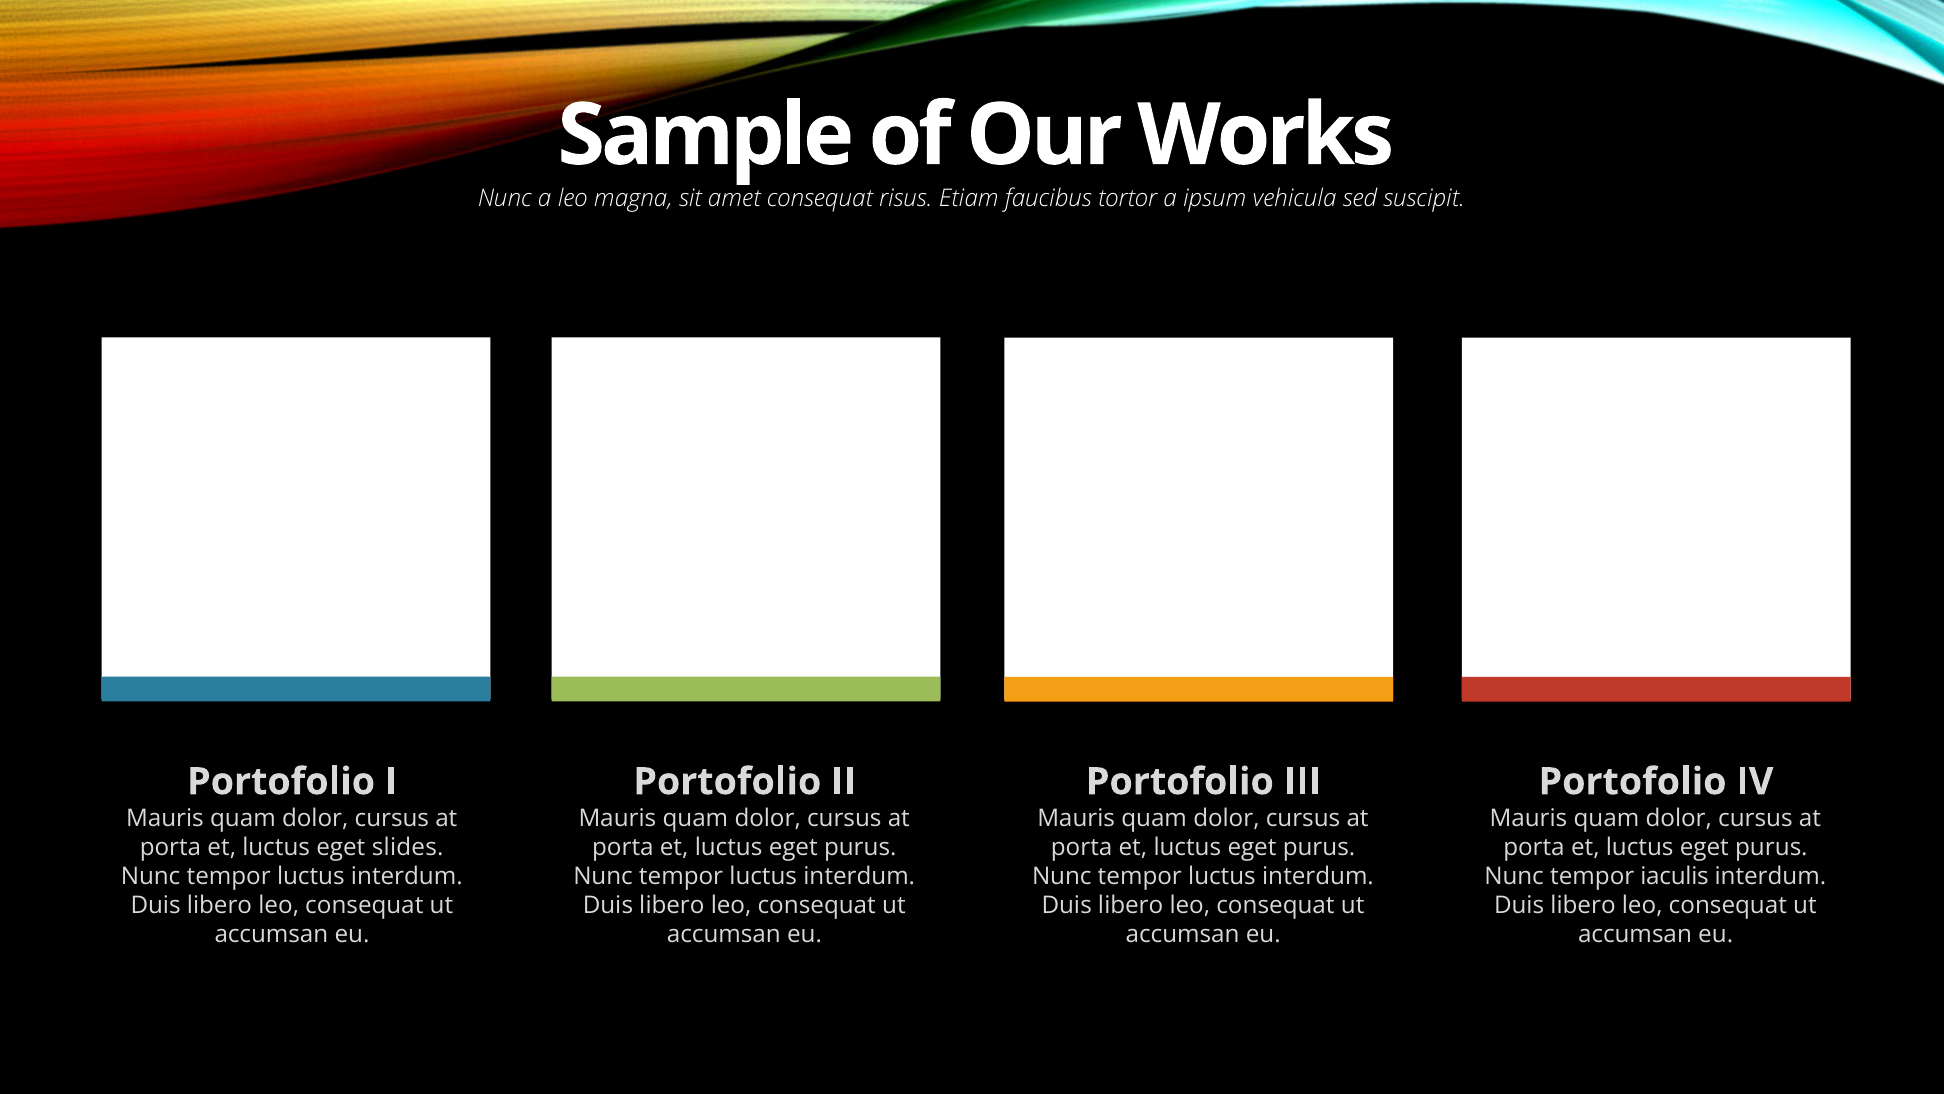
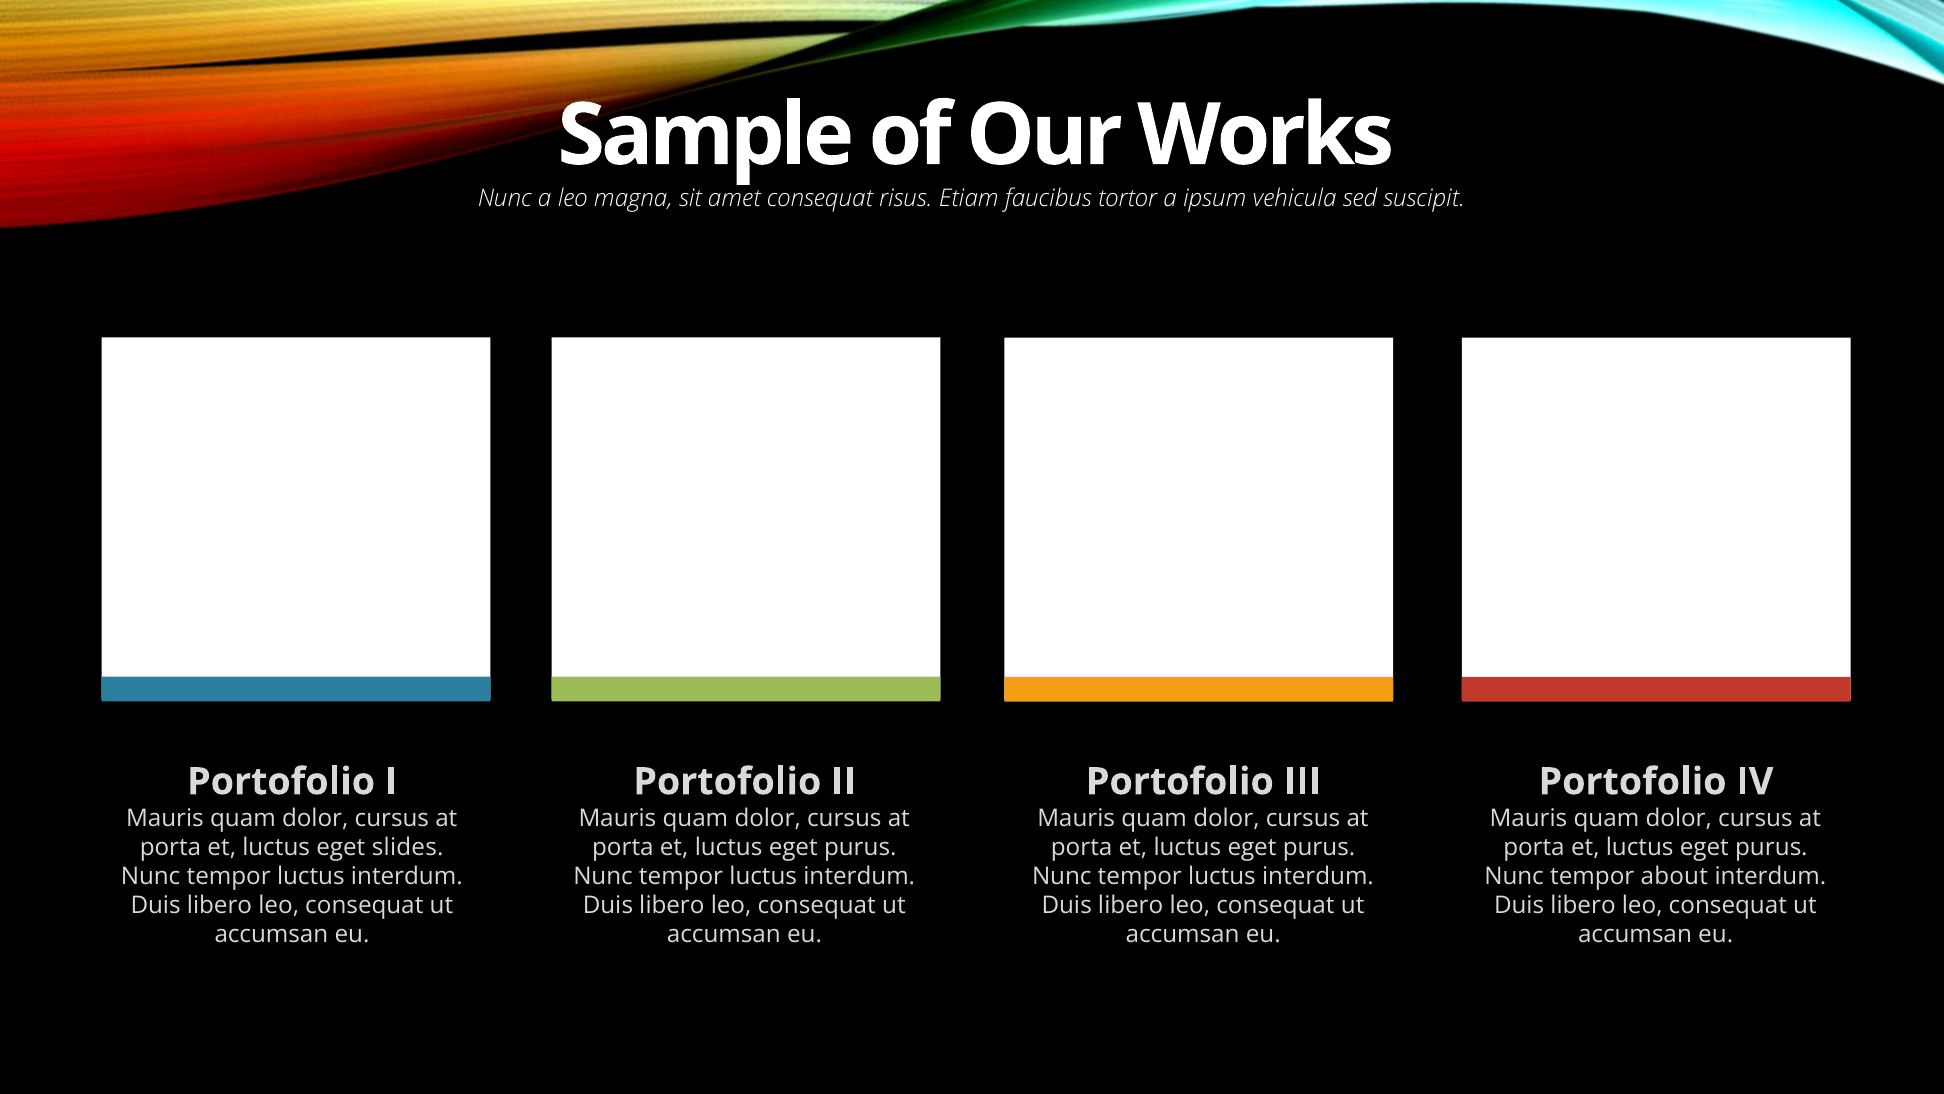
iaculis: iaculis -> about
